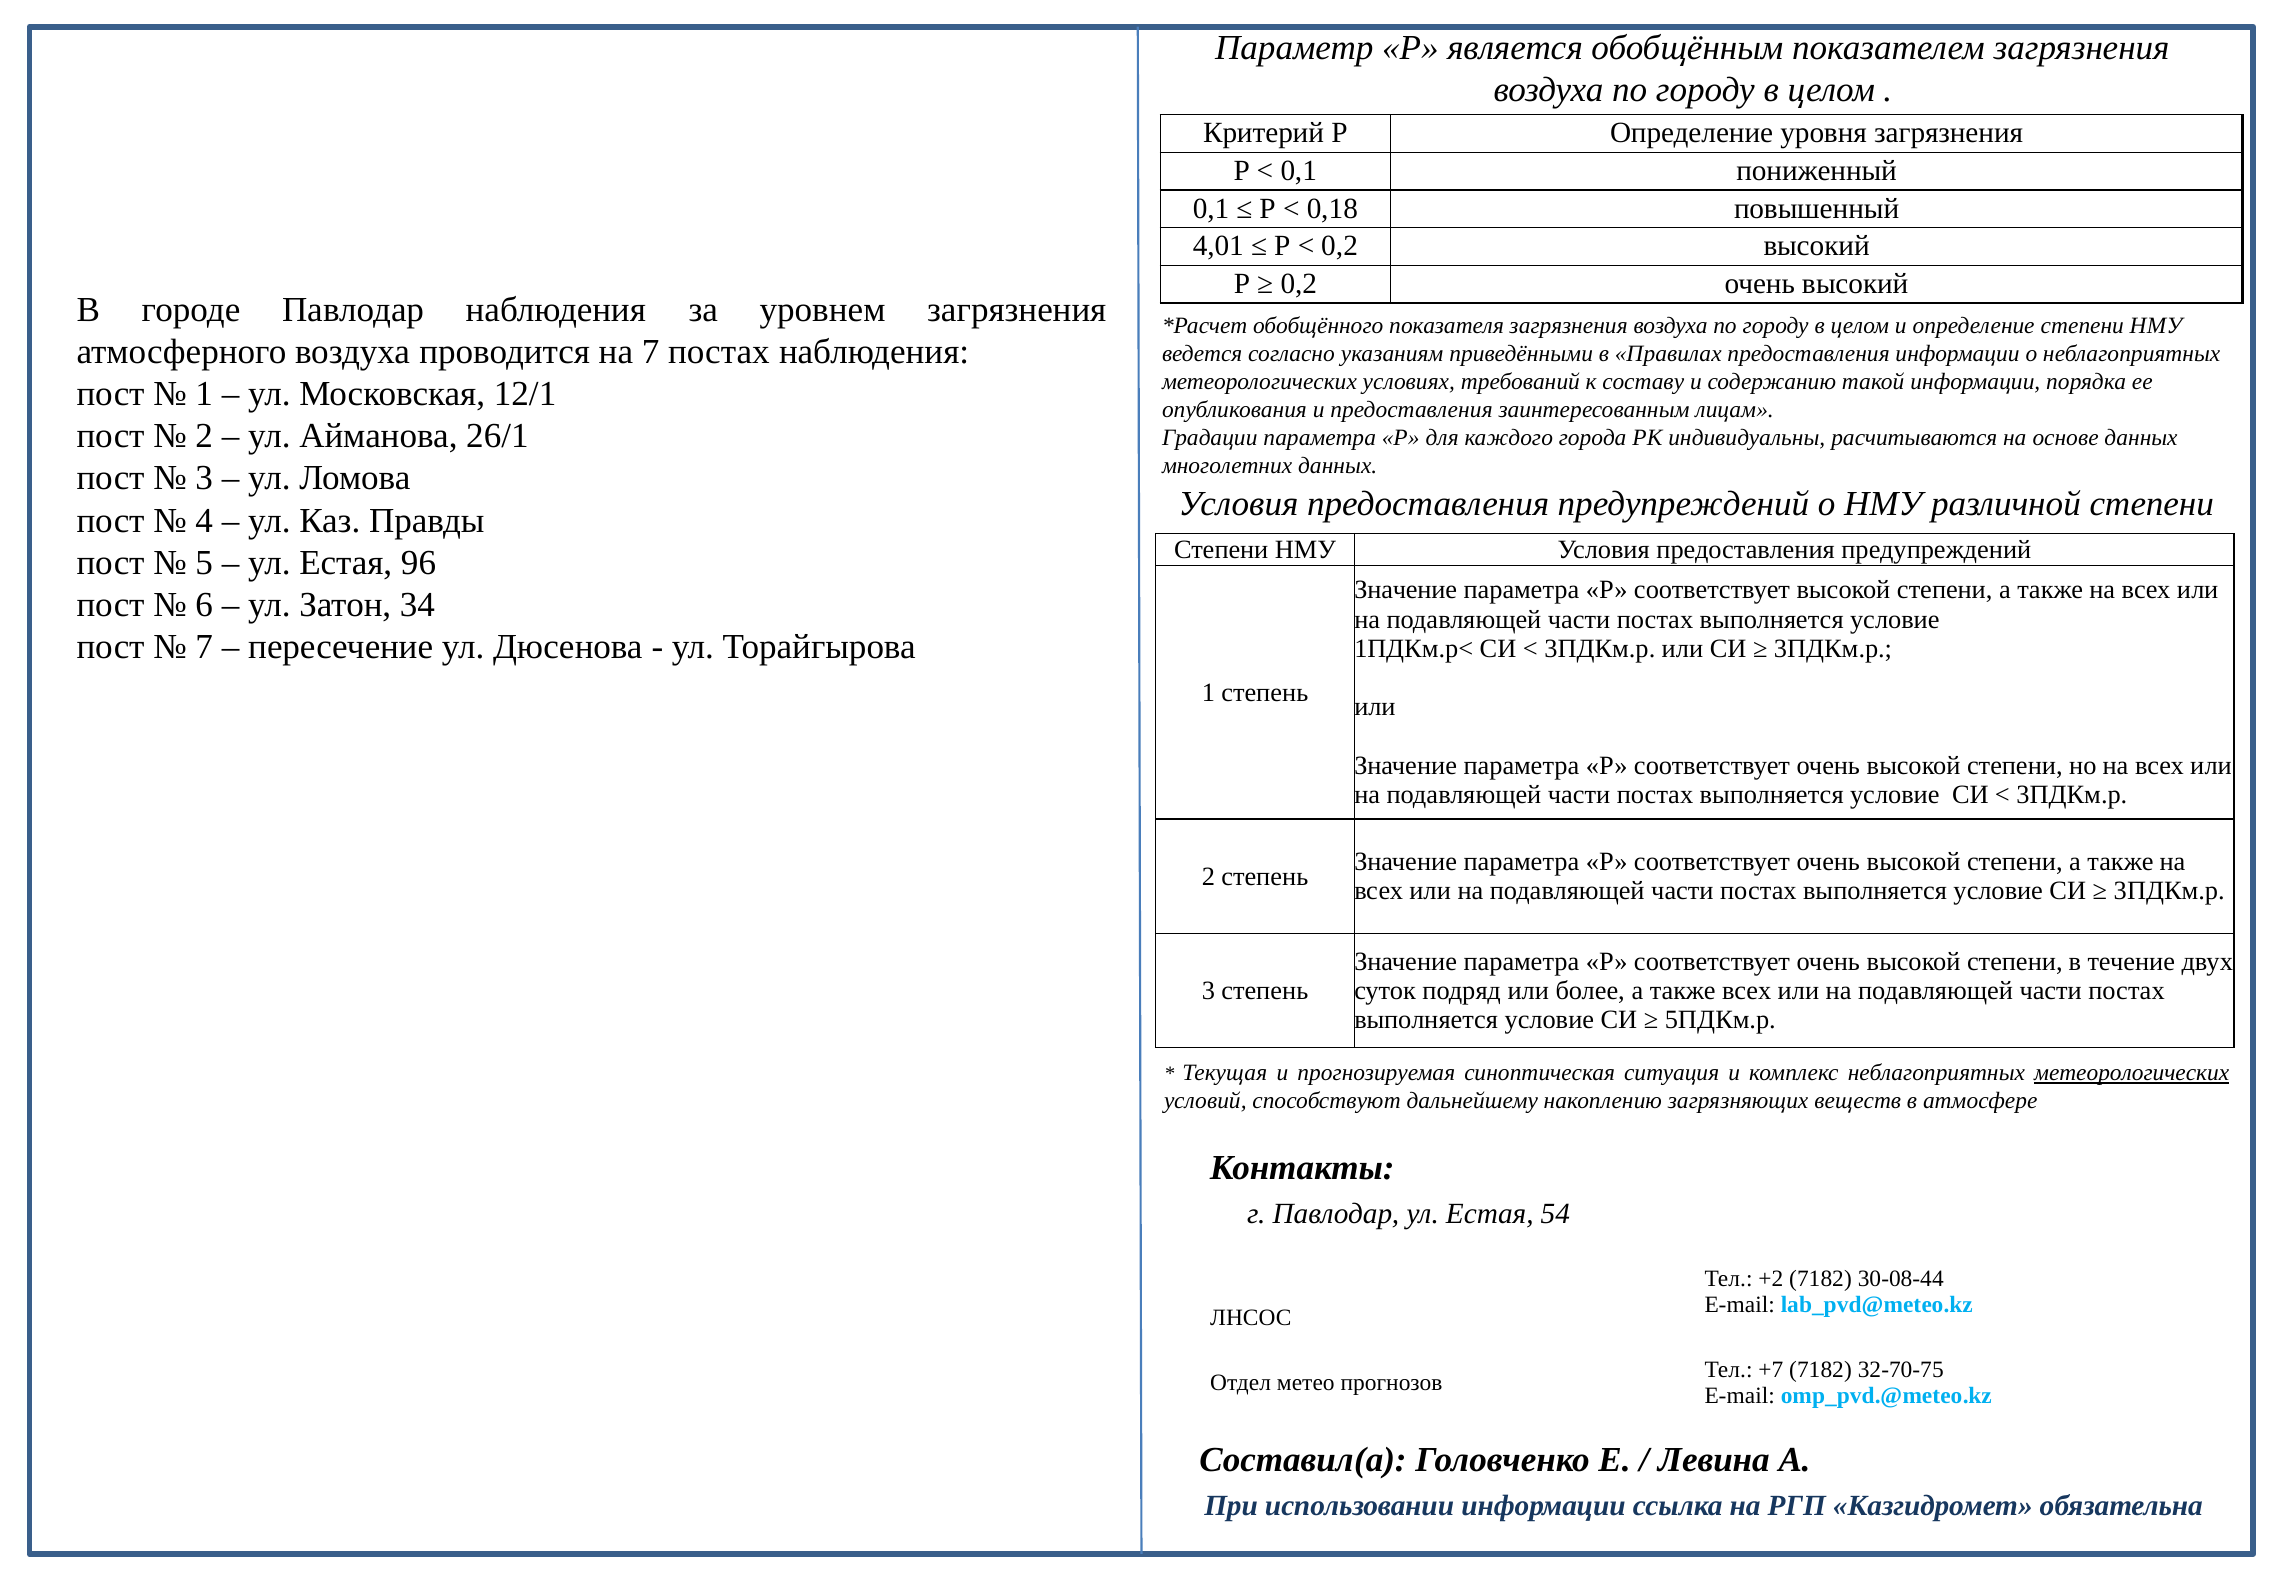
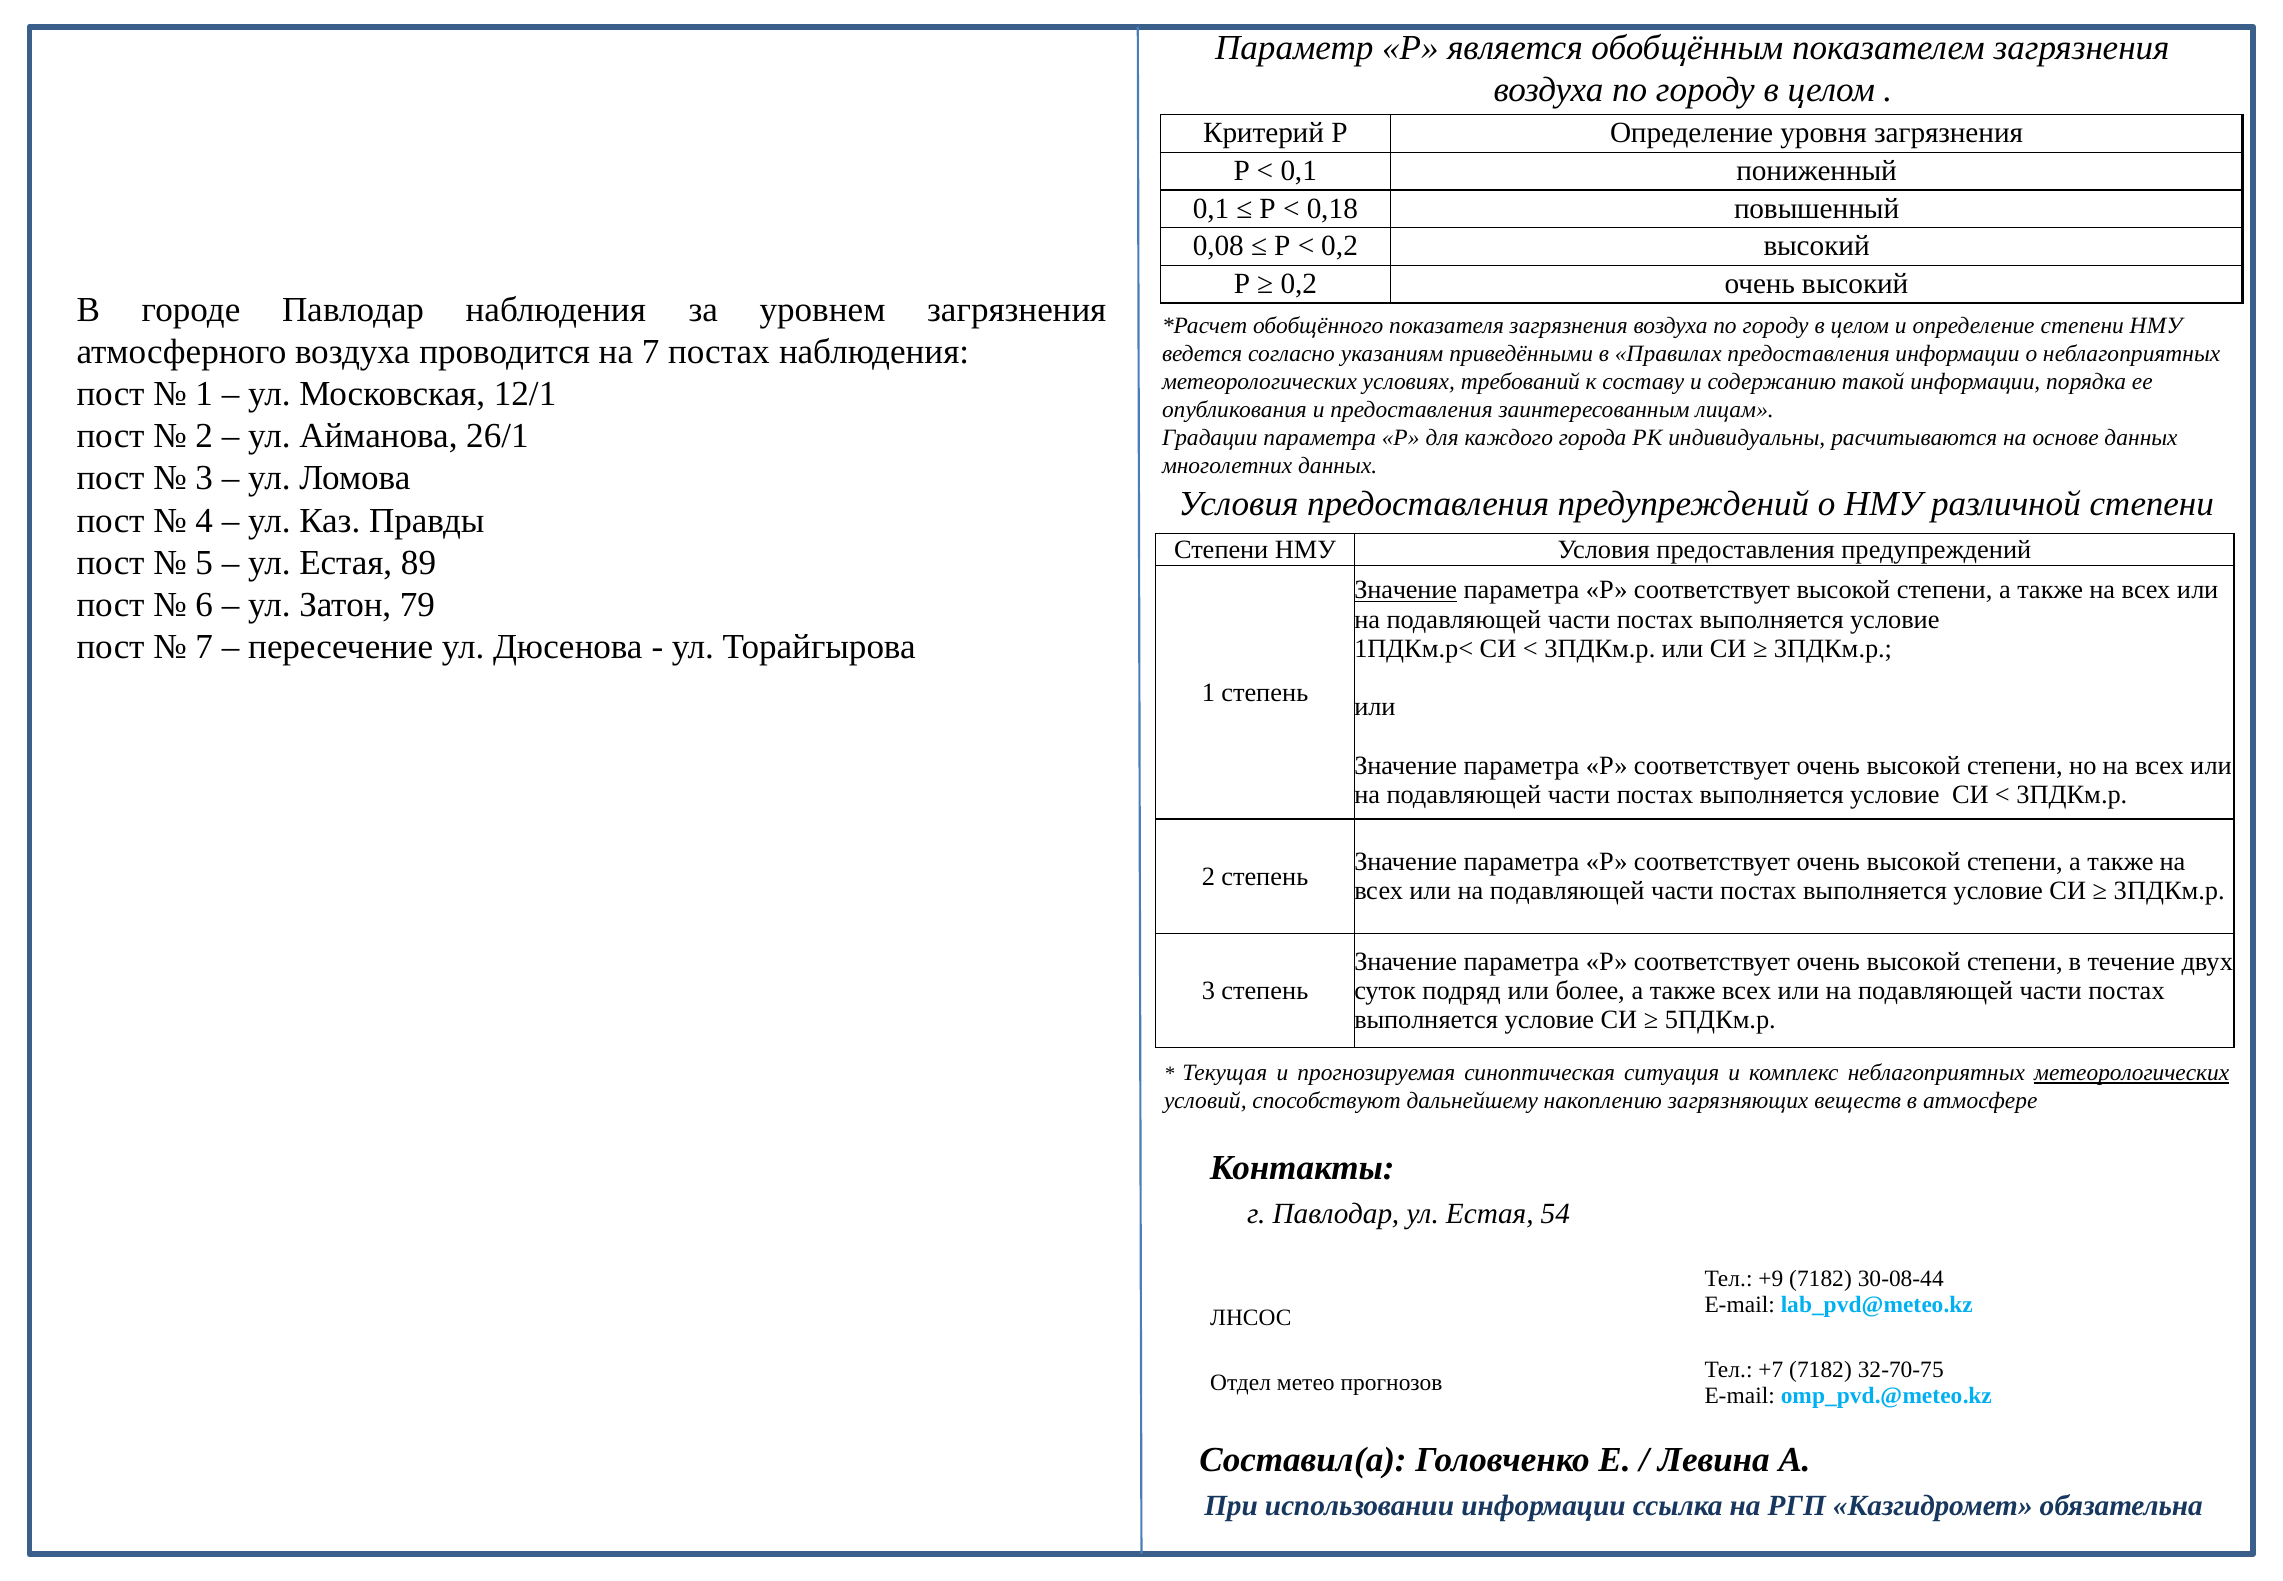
4,01: 4,01 -> 0,08
96: 96 -> 89
Значение at (1406, 590) underline: none -> present
34: 34 -> 79
+2: +2 -> +9
